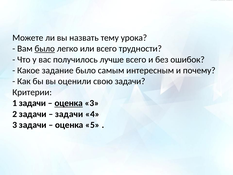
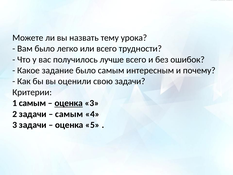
было at (45, 49) underline: present -> none
1 задачи: задачи -> самым
задачи at (69, 114): задачи -> самым
